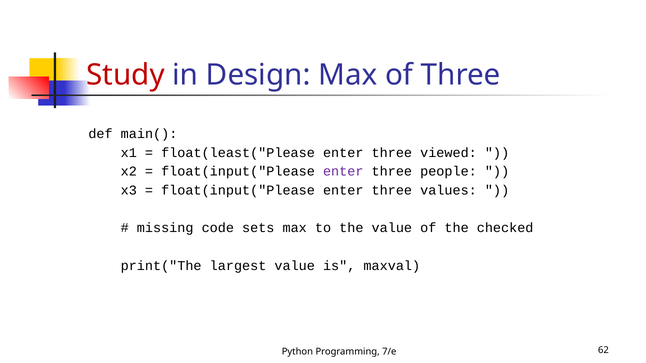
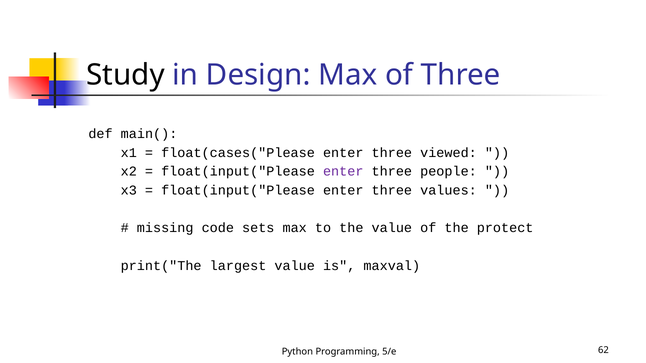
Study colour: red -> black
float(least("Please: float(least("Please -> float(cases("Please
checked: checked -> protect
7/e: 7/e -> 5/e
